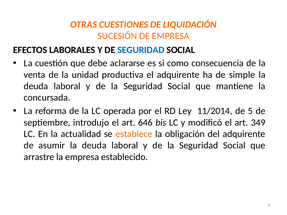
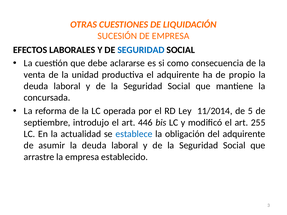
simple: simple -> propio
646: 646 -> 446
349: 349 -> 255
establece colour: orange -> blue
